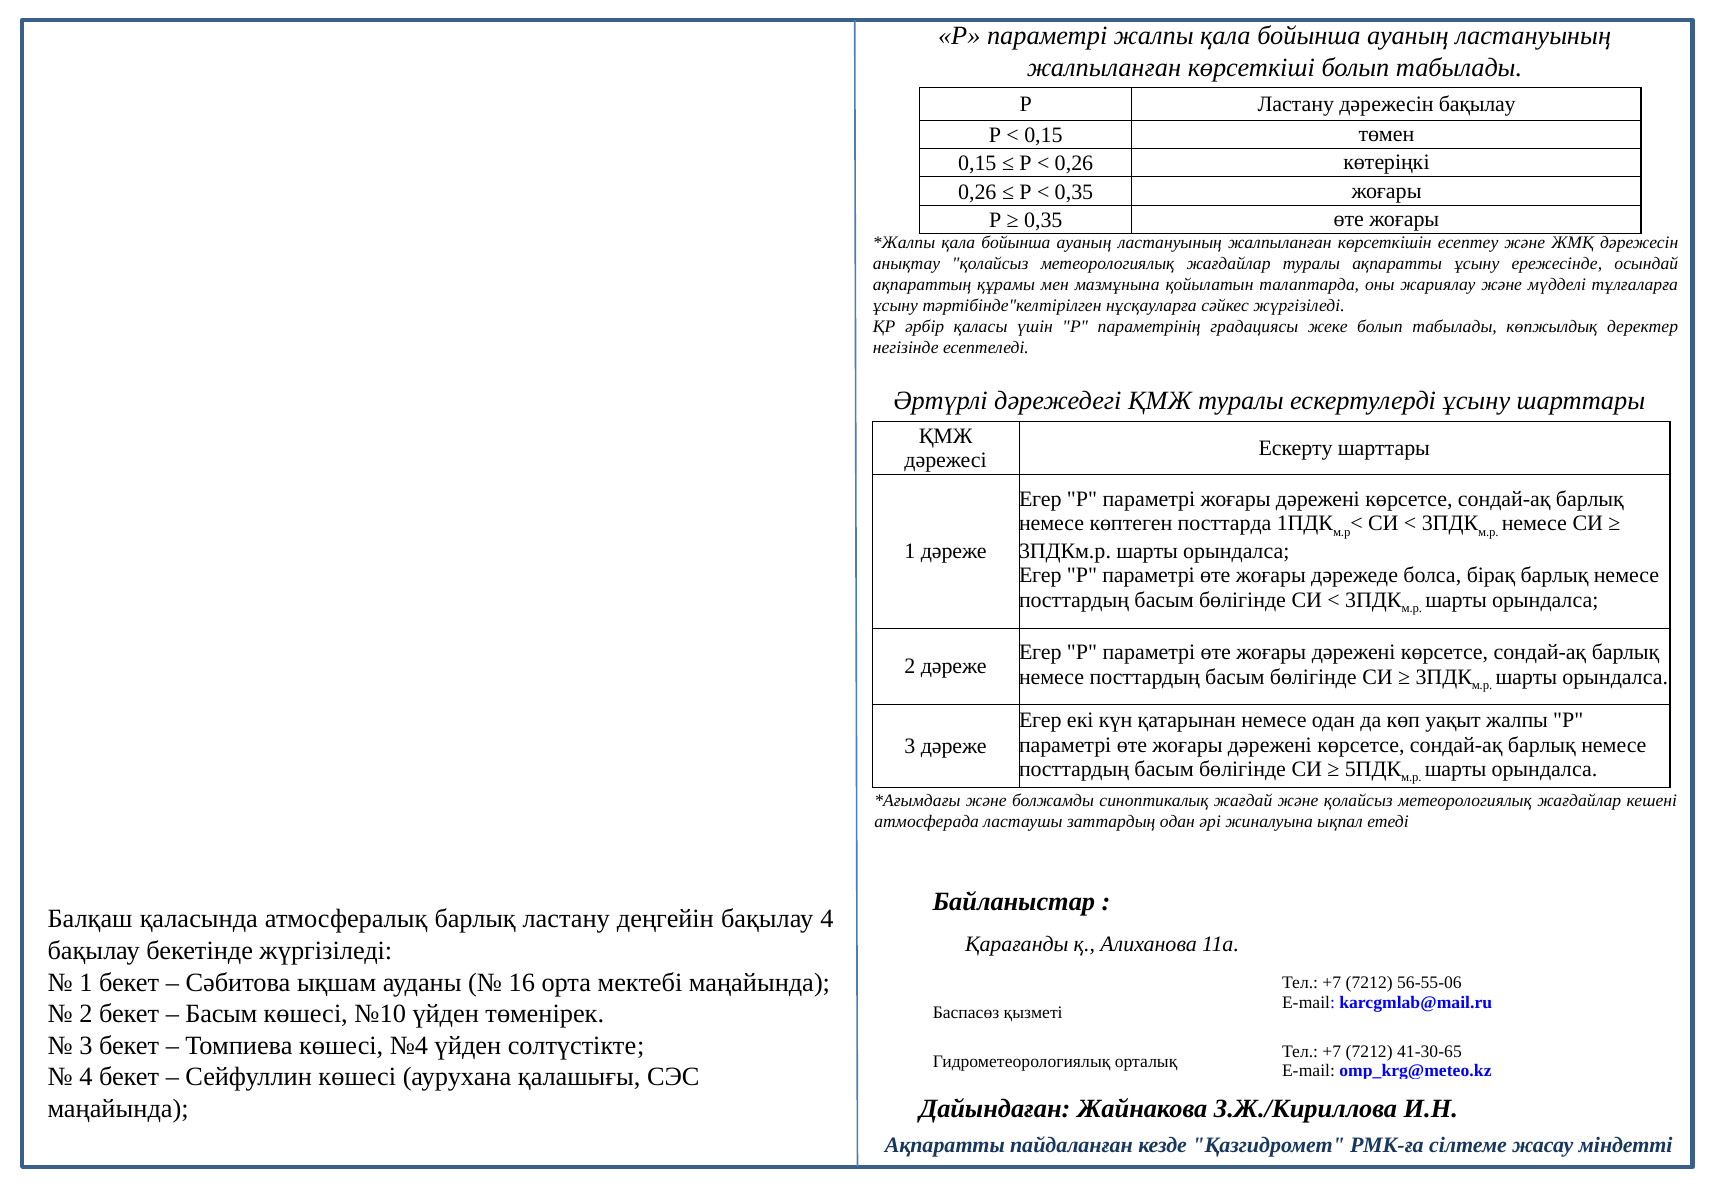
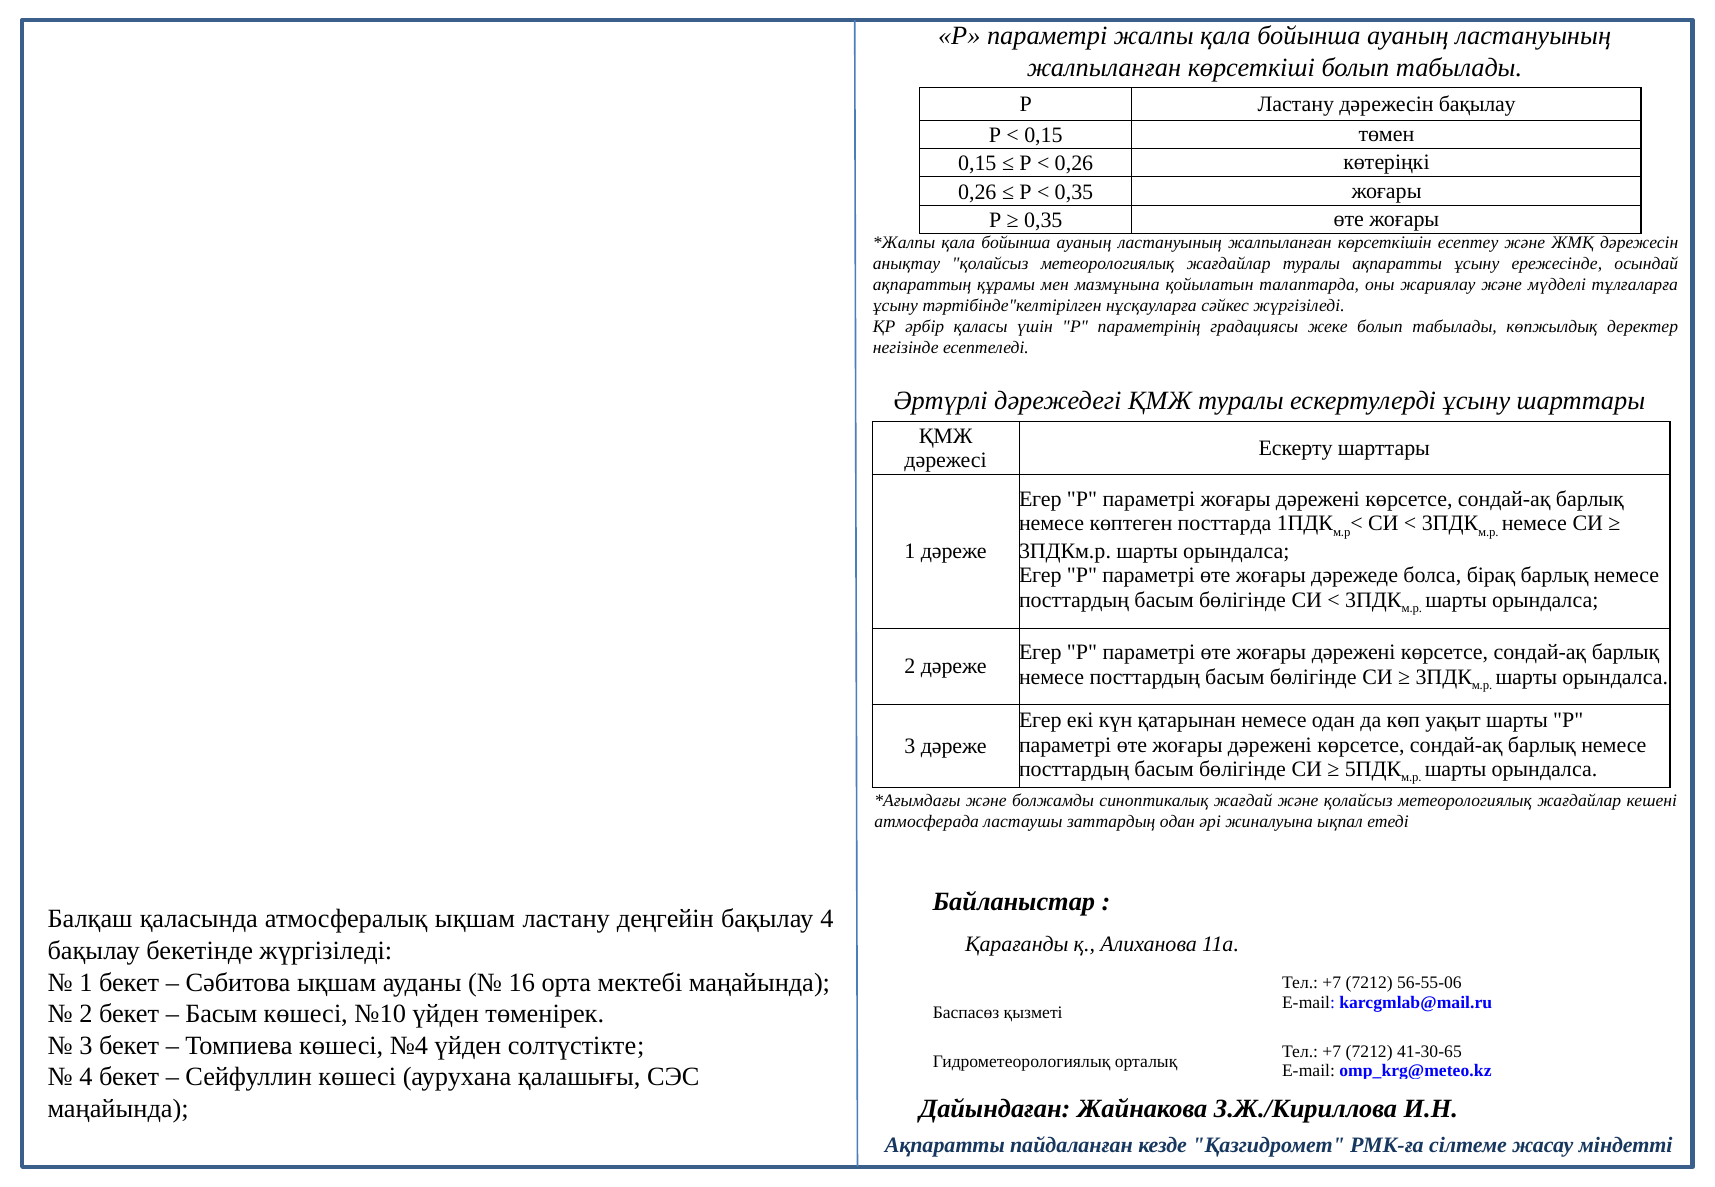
уақыт жалпы: жалпы -> шарты
атмосфералық барлық: барлық -> ықшам
